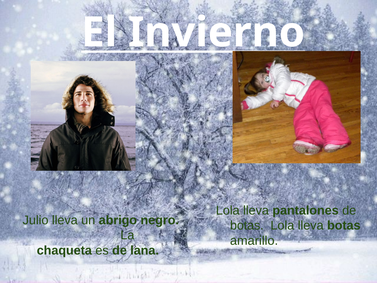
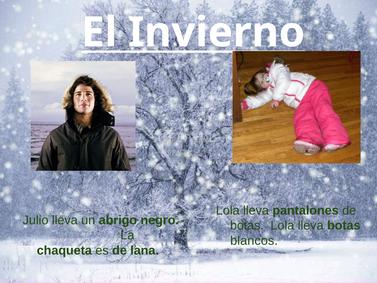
amarillo: amarillo -> blancos
